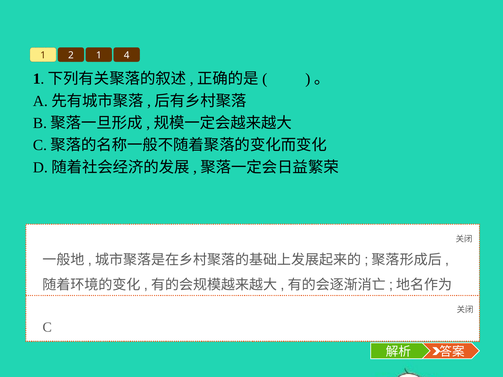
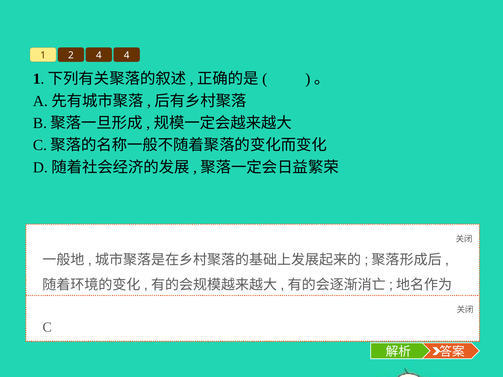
2 1: 1 -> 4
